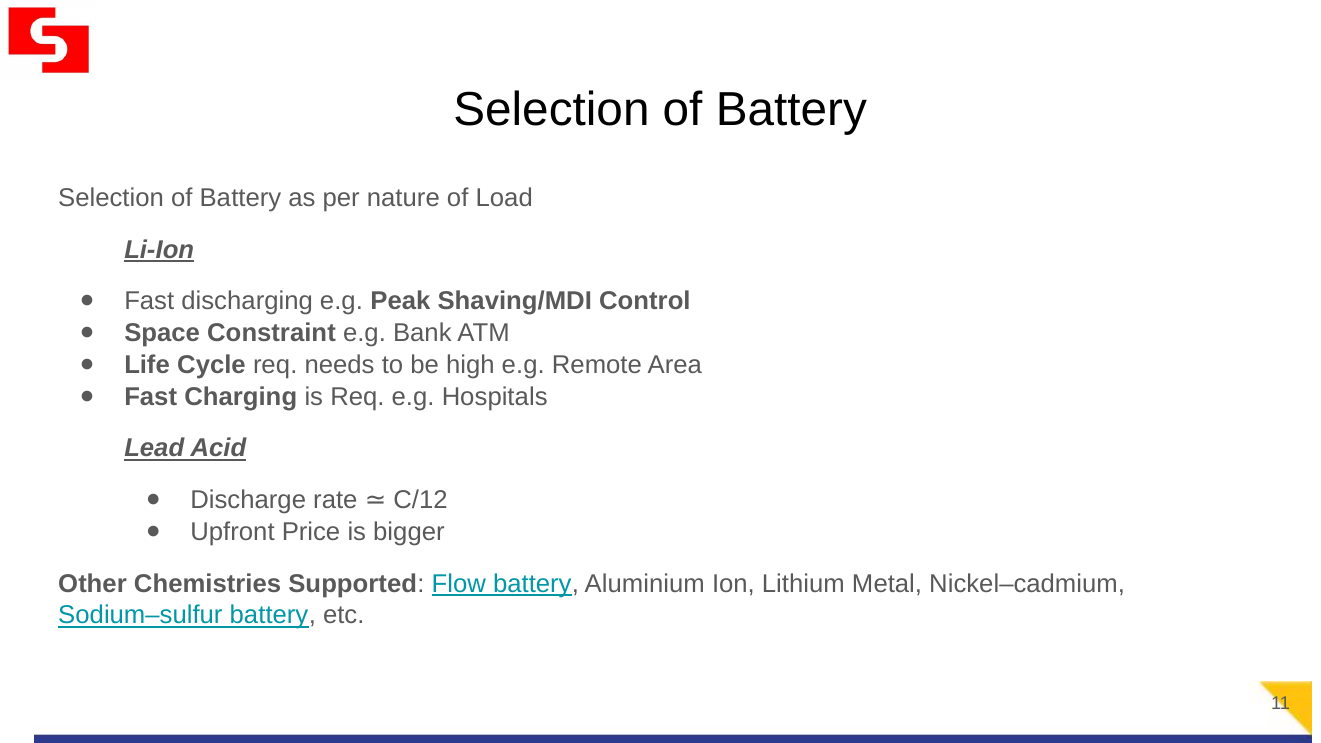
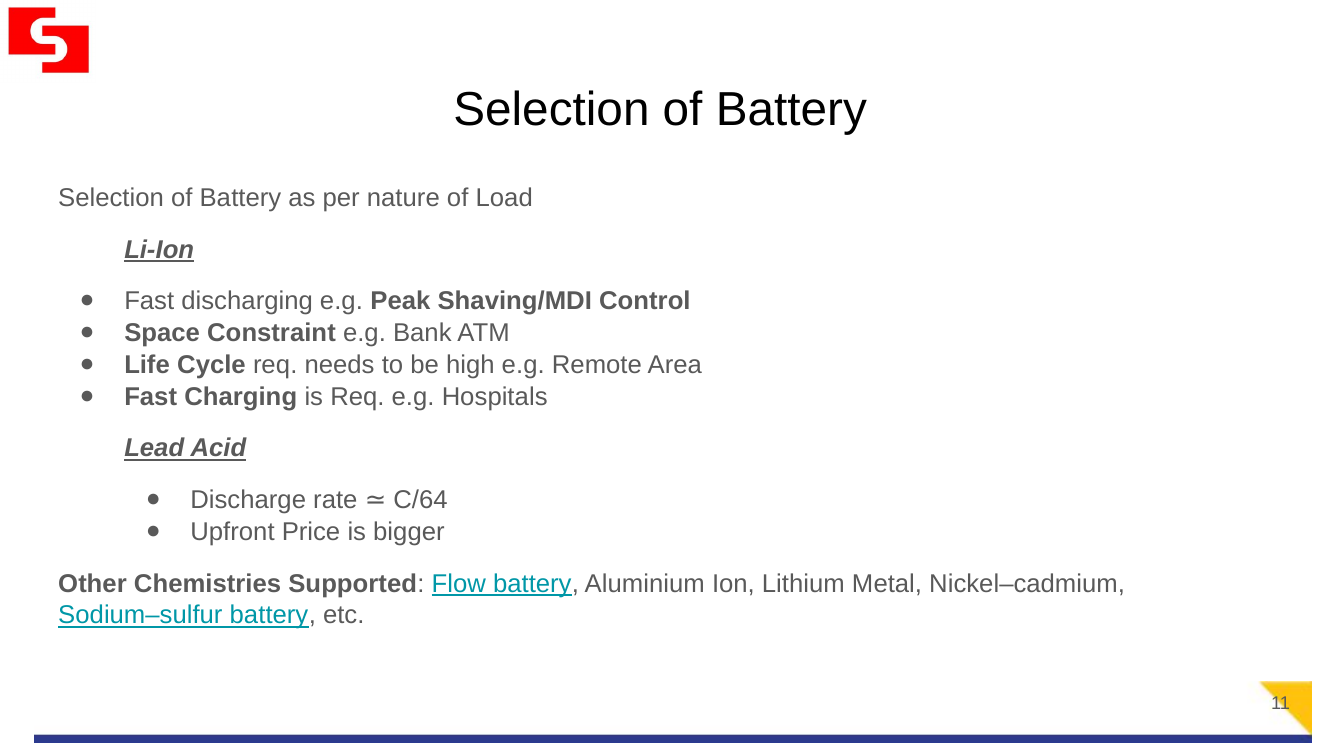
C/12: C/12 -> C/64
